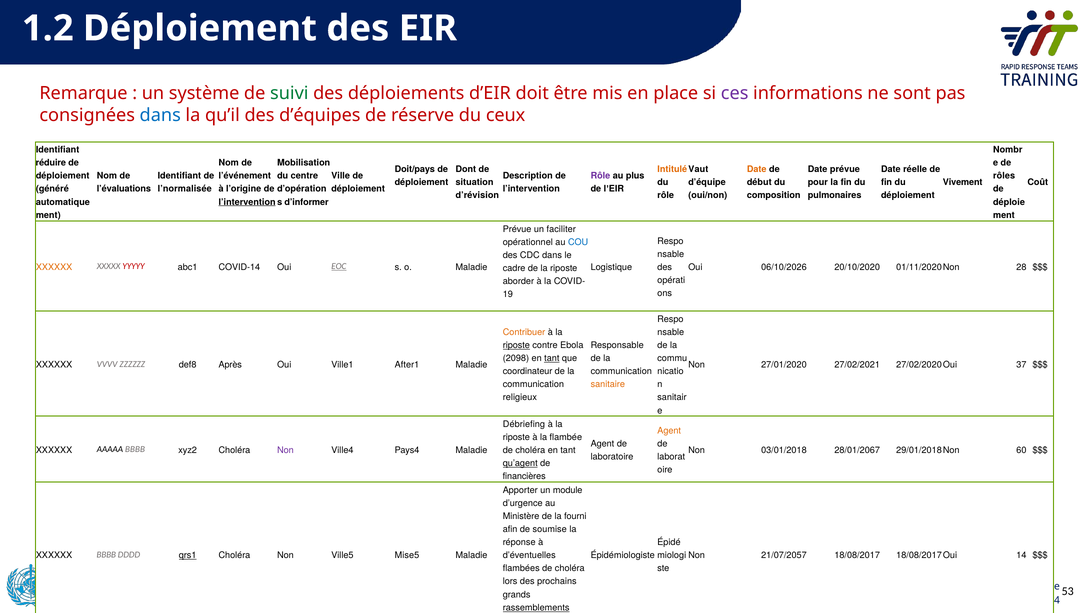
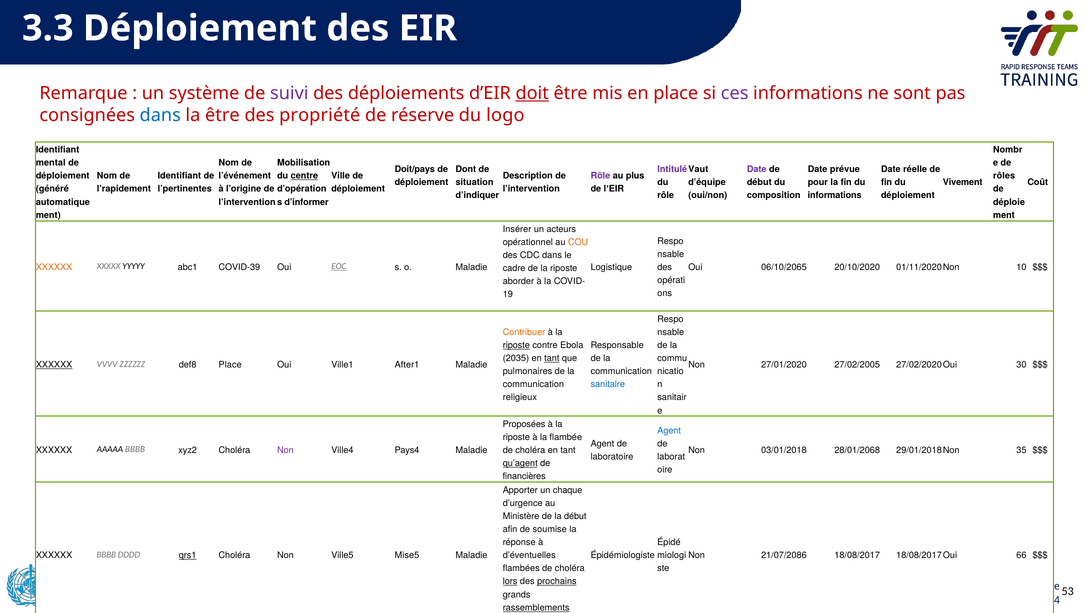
1.2: 1.2 -> 3.3
suivi colour: green -> purple
doit underline: none -> present
la quʼil: quʼil -> être
dʼéquipes: dʼéquipes -> propriété
ceux: ceux -> logo
réduire: réduire -> mental
Intitulé colour: orange -> purple
Date at (757, 169) colour: orange -> purple
centre underline: none -> present
l’évaluations: l’évaluations -> l’rapidement
l’normalisée: l’normalisée -> l’pertinentes
d’révision: d’révision -> d’indiquer
pulmonaires at (835, 196): pulmonaires -> informations
l’intervention at (247, 202) underline: present -> none
Prévue at (517, 229): Prévue -> Insérer
faciliter: faciliter -> acteurs
COU colour: blue -> orange
YYYYY colour: red -> black
COVID-14: COVID-14 -> COVID-39
06/10/2026: 06/10/2026 -> 06/10/2065
28: 28 -> 10
2098: 2098 -> 2035
XXXXXX at (54, 365) underline: none -> present
def8 Après: Après -> Place
27/02/2021: 27/02/2021 -> 27/02/2005
37: 37 -> 30
coordinateur: coordinateur -> pulmonaires
sanitaire colour: orange -> blue
Débriefing: Débriefing -> Proposées
Agent at (669, 431) colour: orange -> blue
28/01/2067: 28/01/2067 -> 28/01/2068
60: 60 -> 35
un module: module -> chaque
la fourni: fourni -> début
21/07/2057: 21/07/2057 -> 21/07/2086
14: 14 -> 66
lors underline: none -> present
prochains underline: none -> present
